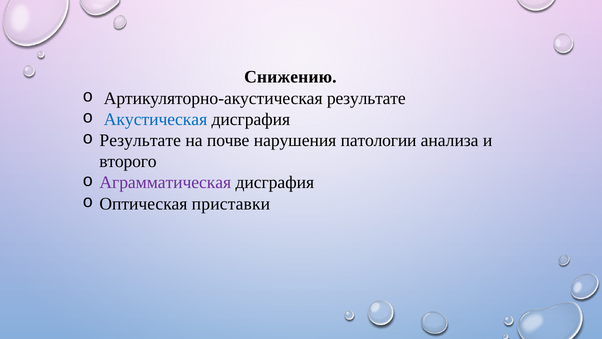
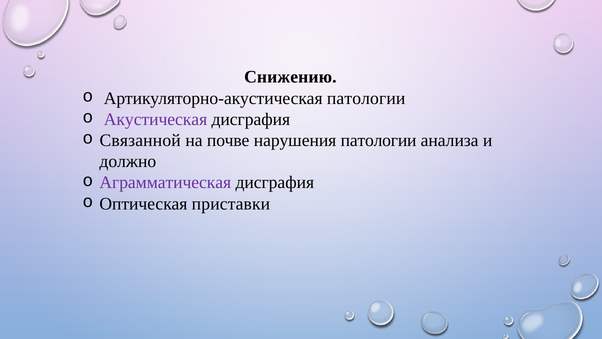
Артикуляторно-акустическая результате: результате -> патологии
Акустическая colour: blue -> purple
Результате at (140, 140): Результате -> Связанной
второго: второго -> должно
